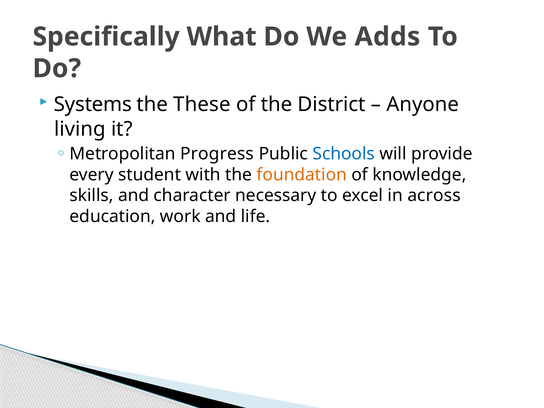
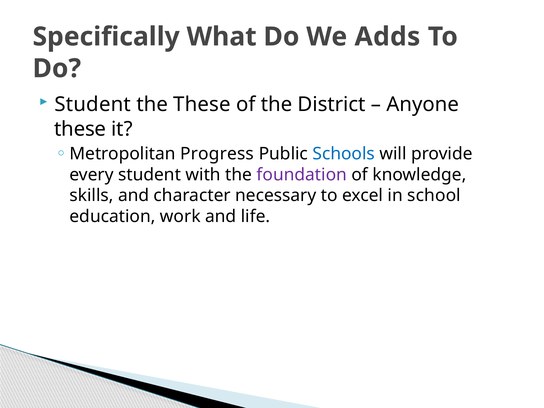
Systems at (93, 104): Systems -> Student
living at (80, 129): living -> these
foundation colour: orange -> purple
across: across -> school
